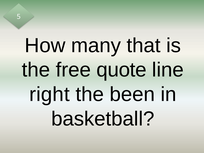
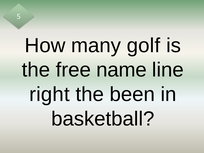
that: that -> golf
quote: quote -> name
